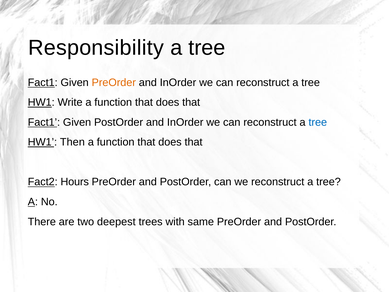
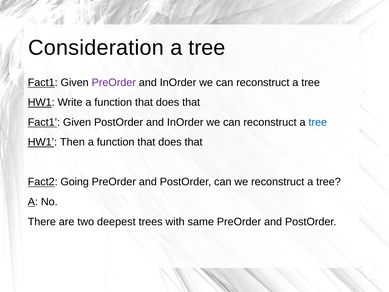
Responsibility: Responsibility -> Consideration
PreOrder at (114, 82) colour: orange -> purple
Hours: Hours -> Going
